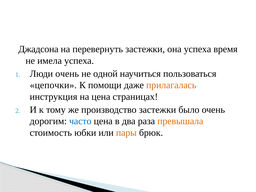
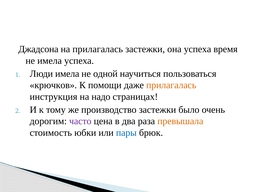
на перевернуть: перевернуть -> прилагалась
Люди очень: очень -> имела
цепочки: цепочки -> крючков
на цена: цена -> надо
часто colour: blue -> purple
пары colour: orange -> blue
